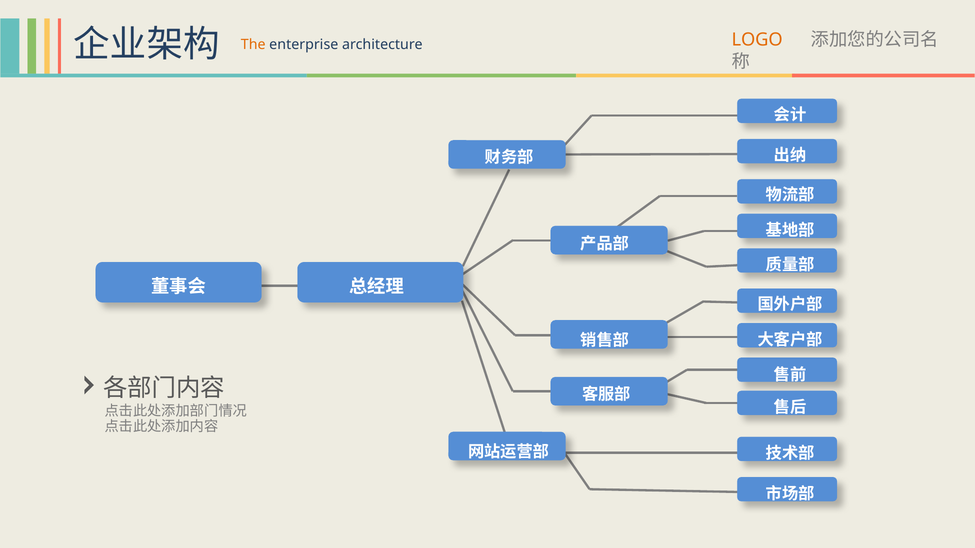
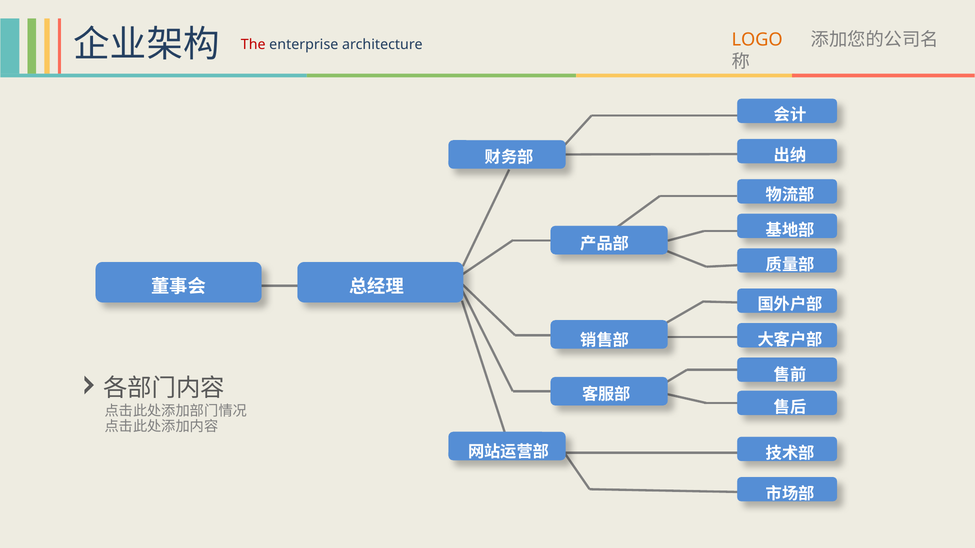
The colour: orange -> red
